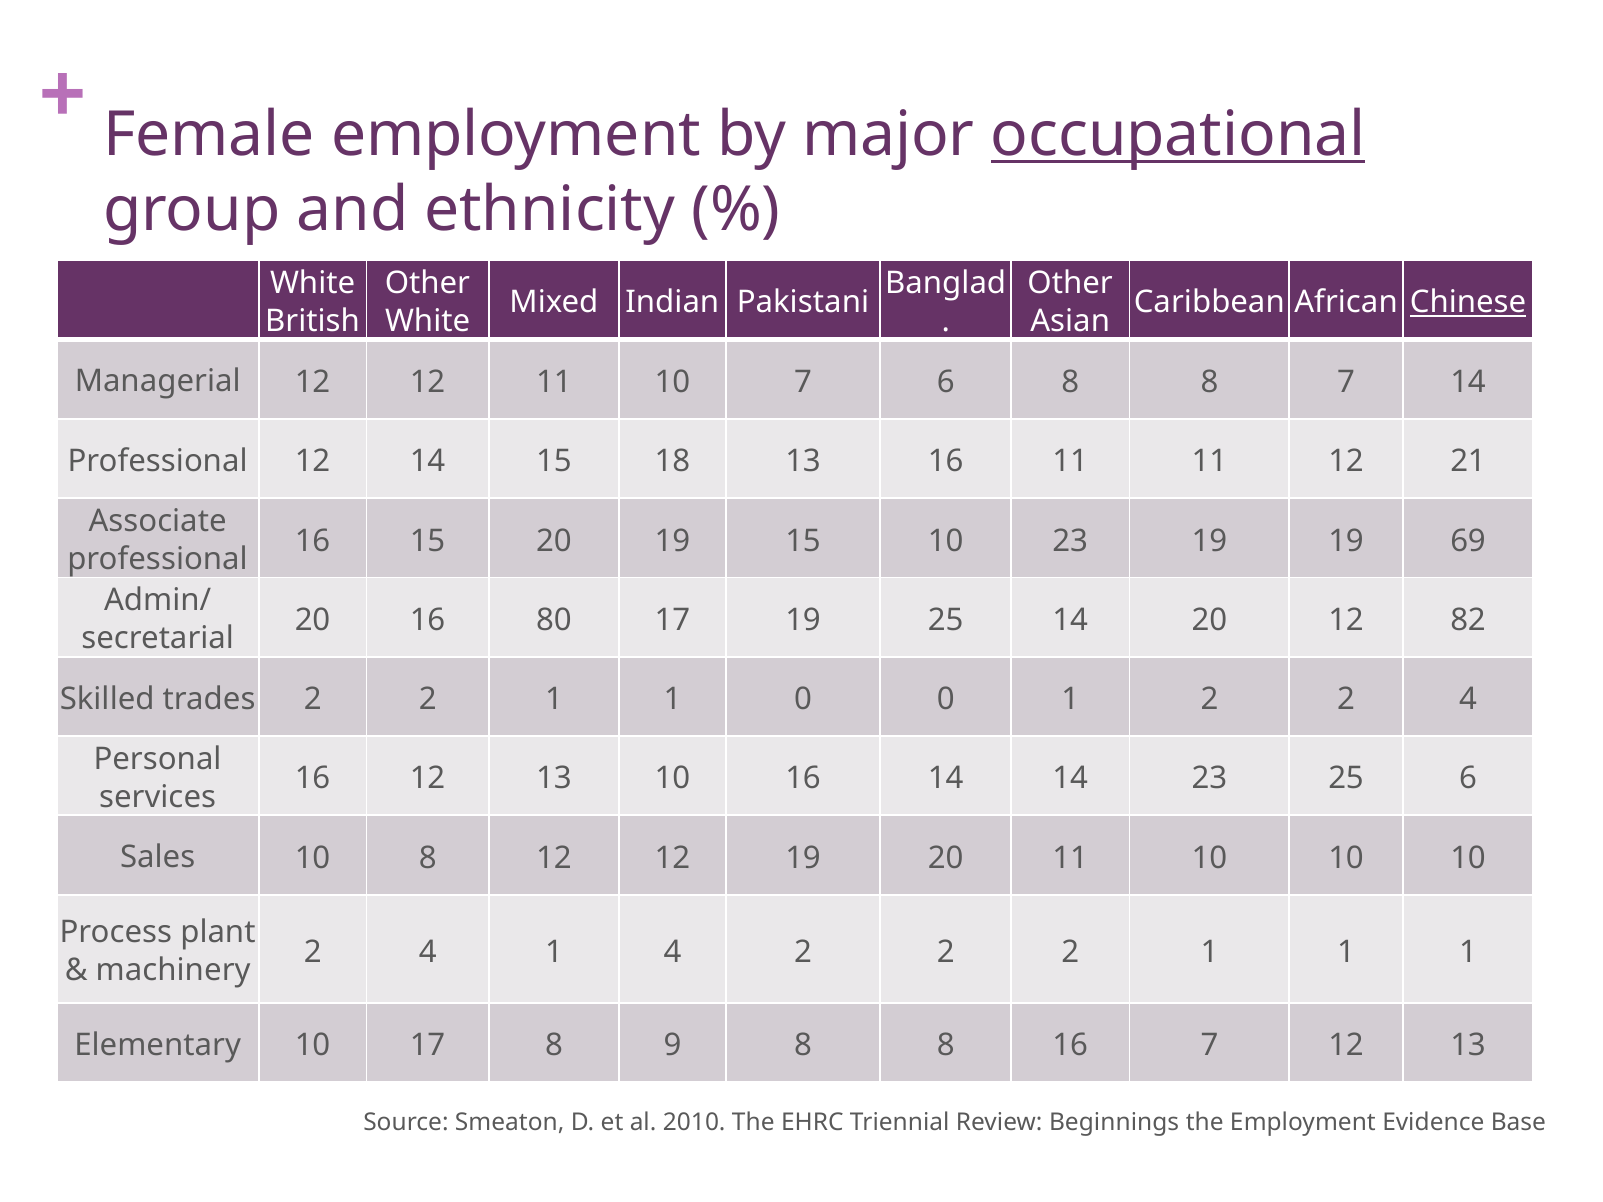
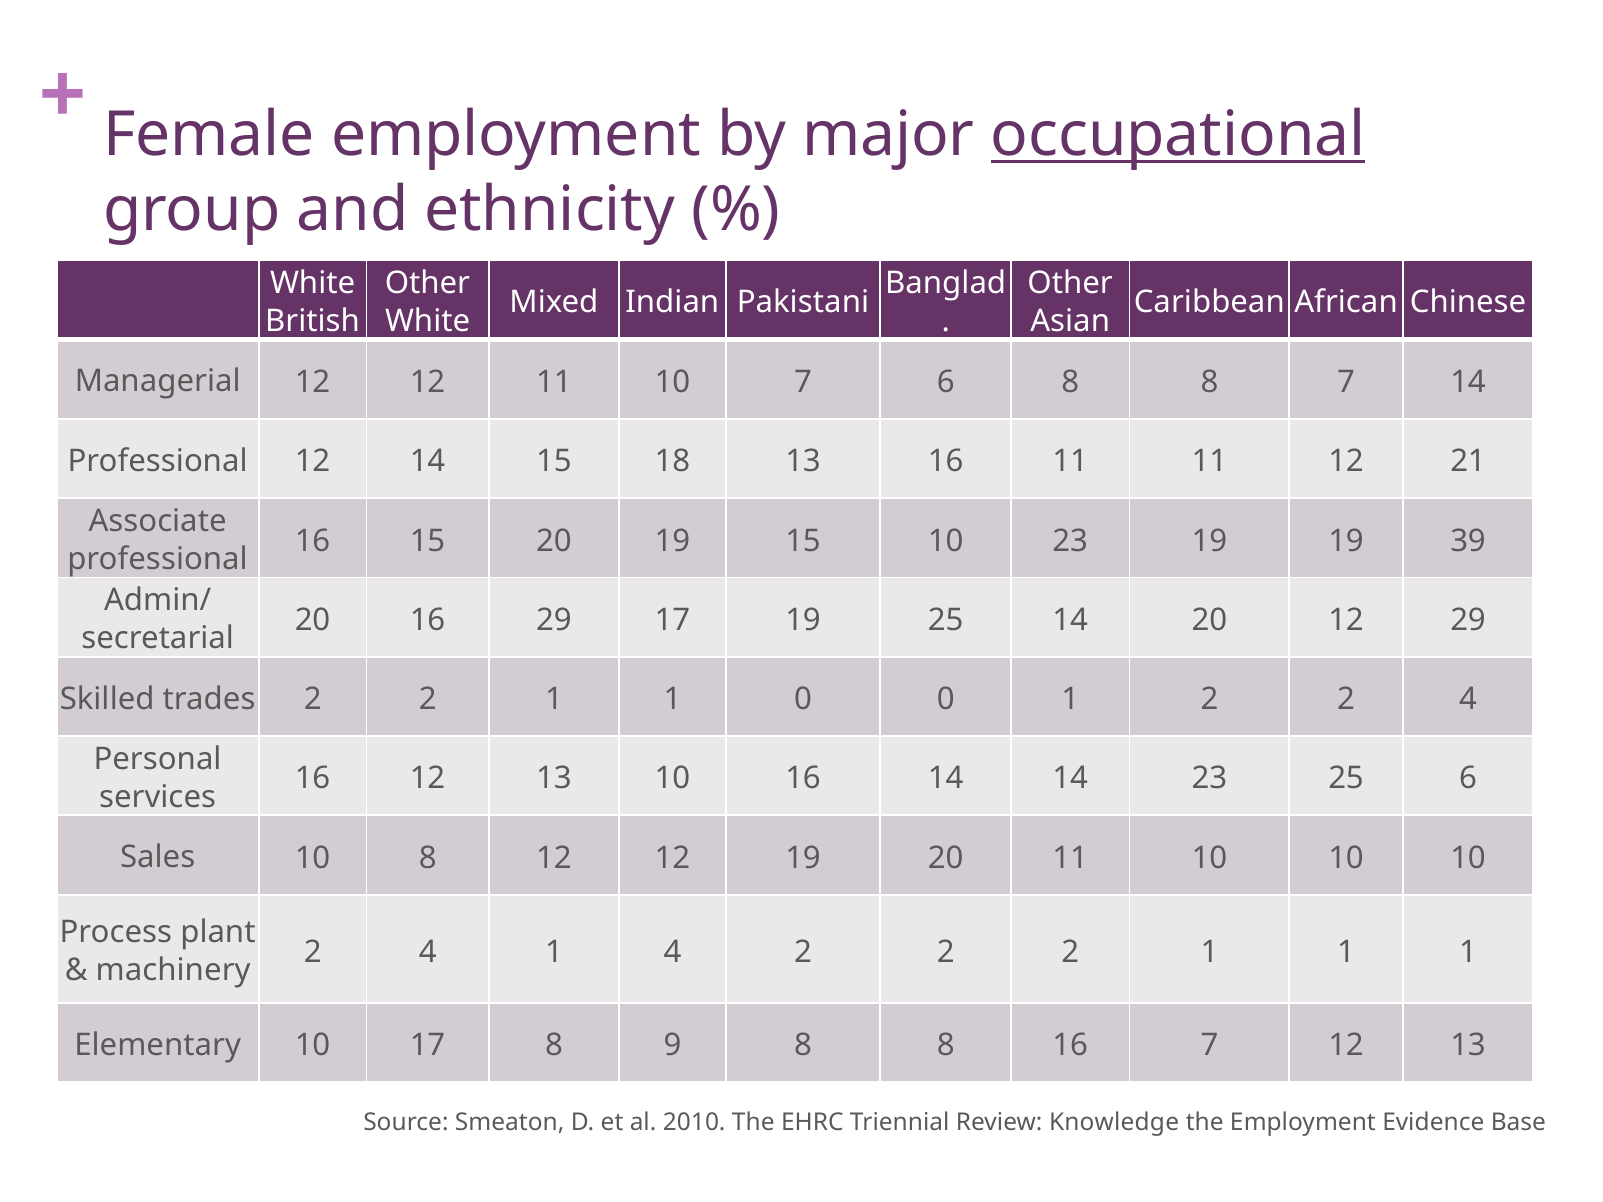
Chinese underline: present -> none
69: 69 -> 39
16 80: 80 -> 29
12 82: 82 -> 29
Beginnings: Beginnings -> Knowledge
